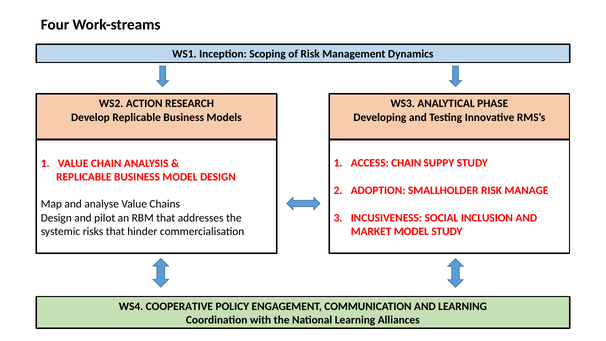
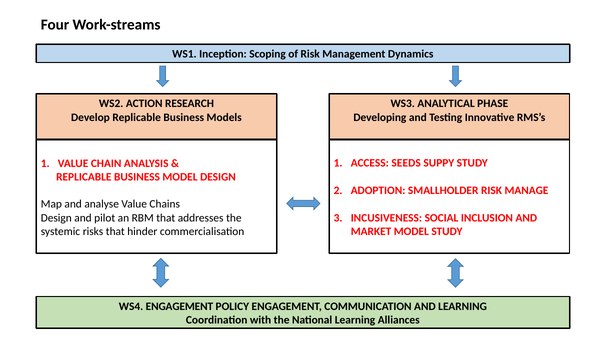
ACCESS CHAIN: CHAIN -> SEEDS
WS4 COOPERATIVE: COOPERATIVE -> ENGAGEMENT
